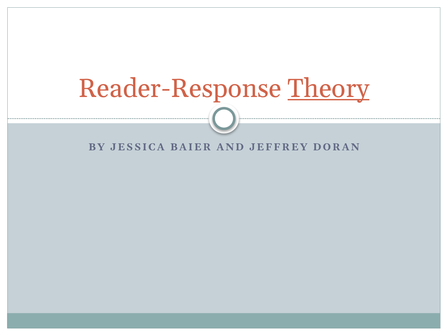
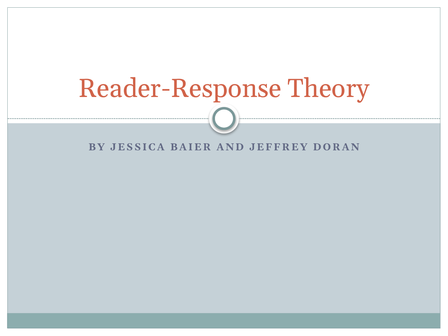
Theory underline: present -> none
